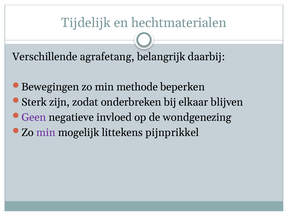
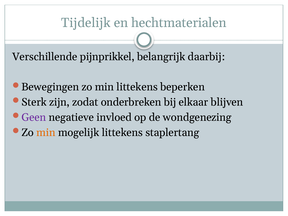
agrafetang: agrafetang -> pijnprikkel
min methode: methode -> littekens
min at (46, 132) colour: purple -> orange
pijnprikkel: pijnprikkel -> staplertang
